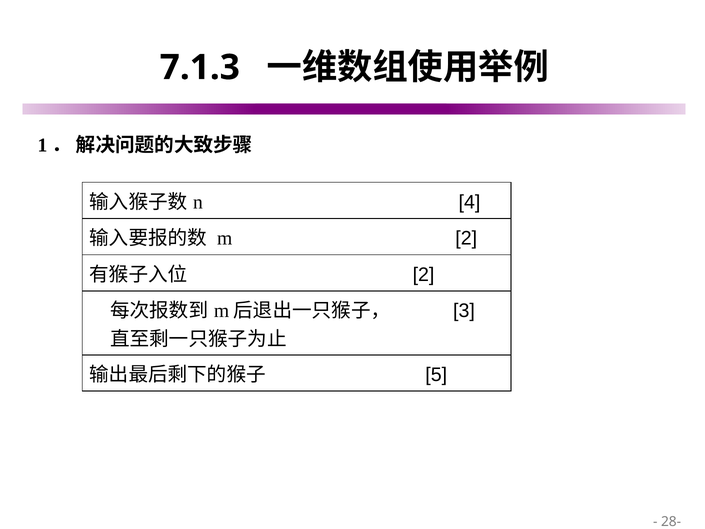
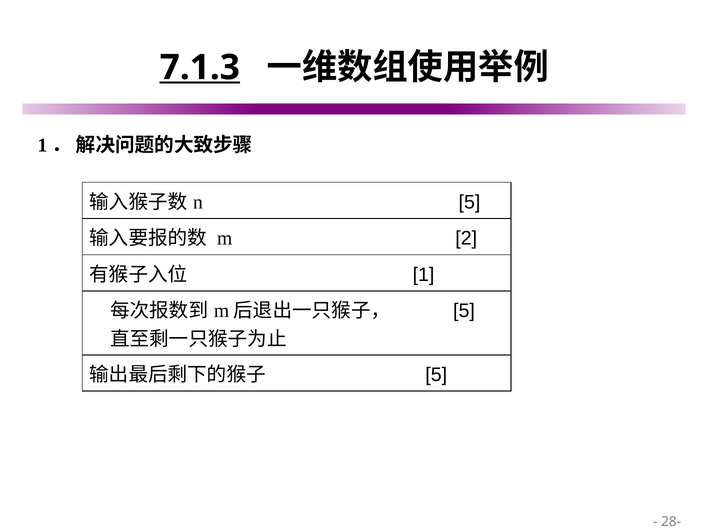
7.1.3 underline: none -> present
4 at (469, 202): 4 -> 5
2 at (424, 274): 2 -> 1
3 at (464, 311): 3 -> 5
